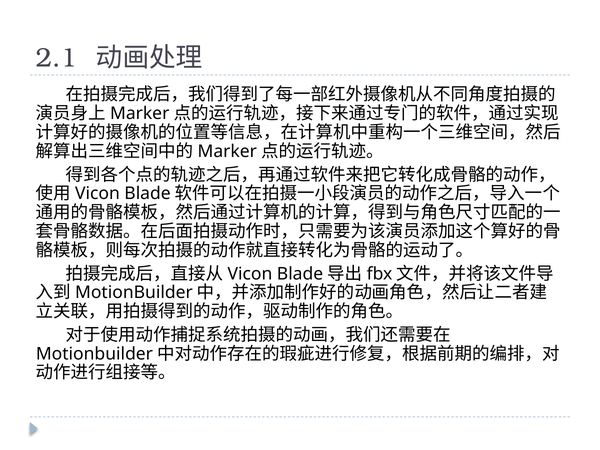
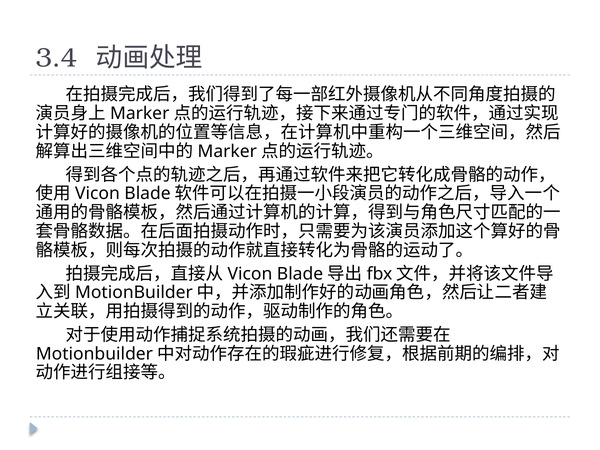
2.1: 2.1 -> 3.4
